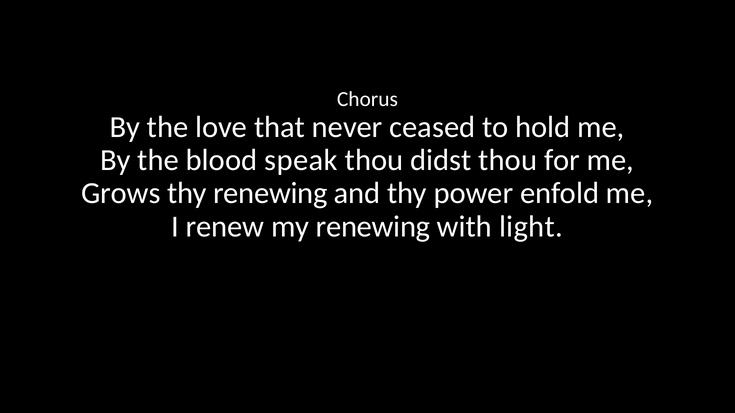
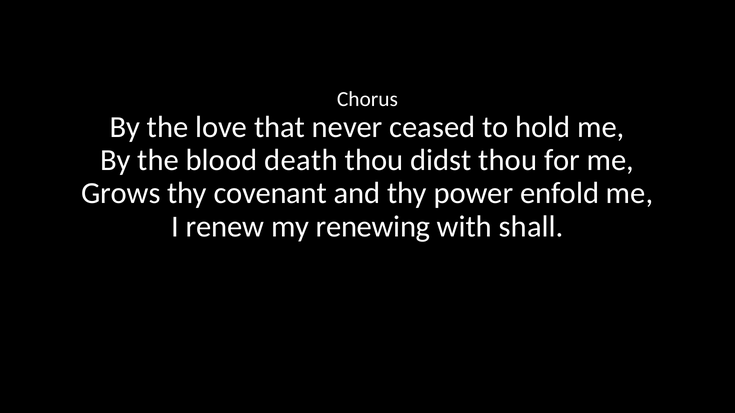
speak: speak -> death
thy renewing: renewing -> covenant
light: light -> shall
